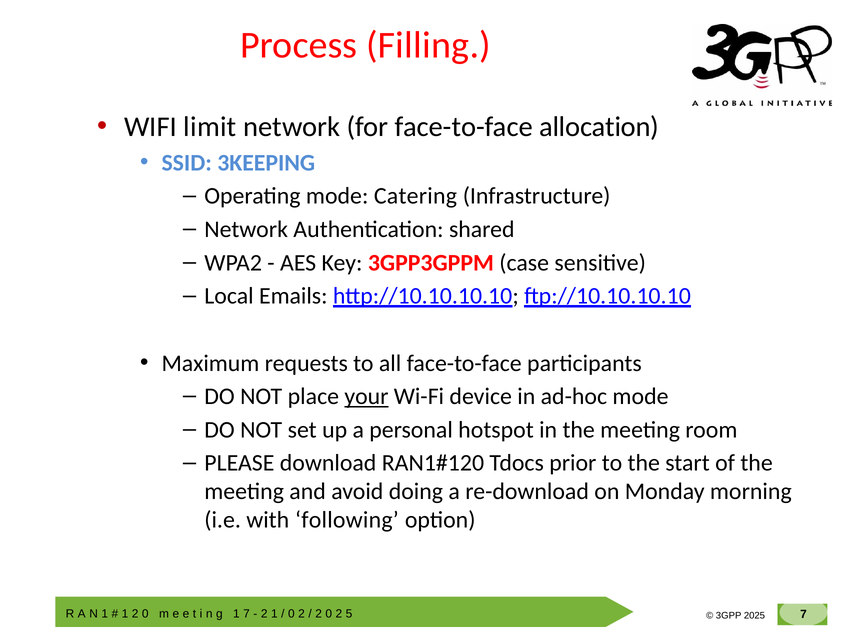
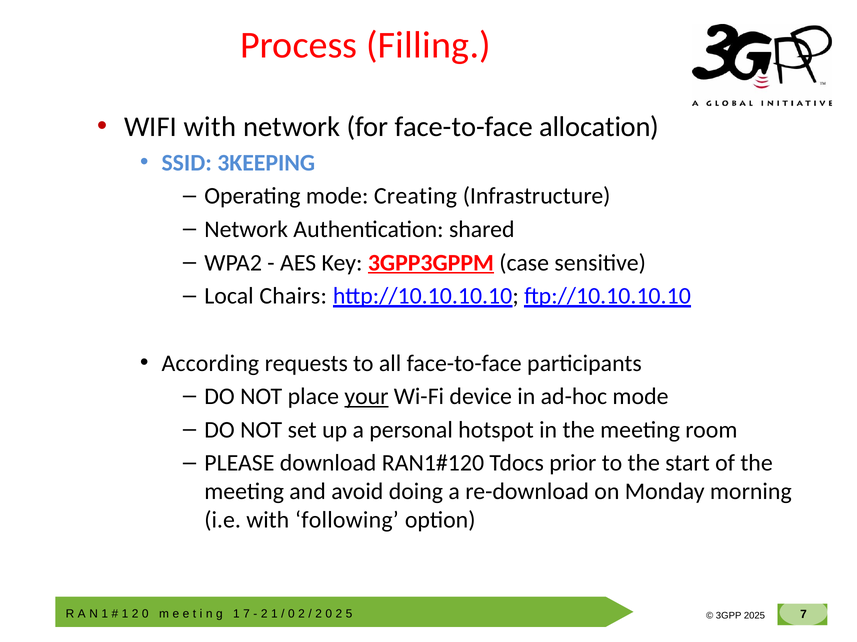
WIFI limit: limit -> with
Catering: Catering -> Creating
3GPP3GPPM underline: none -> present
Emails: Emails -> Chairs
Maximum: Maximum -> According
